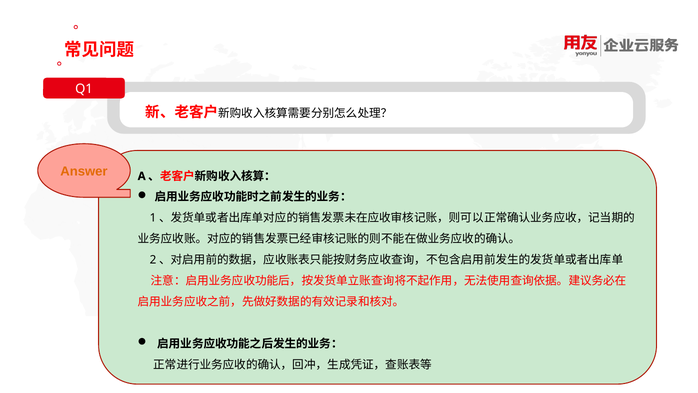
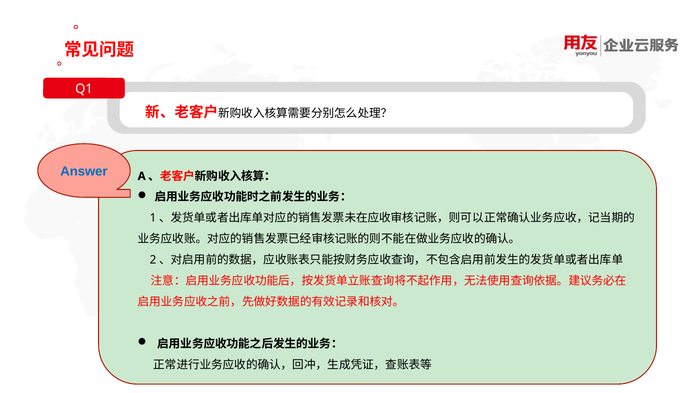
Answer colour: orange -> blue
